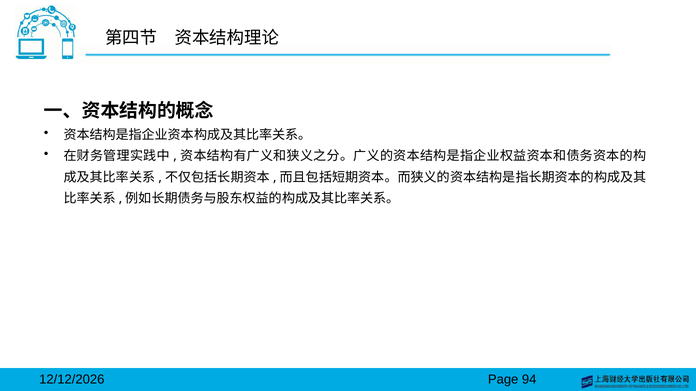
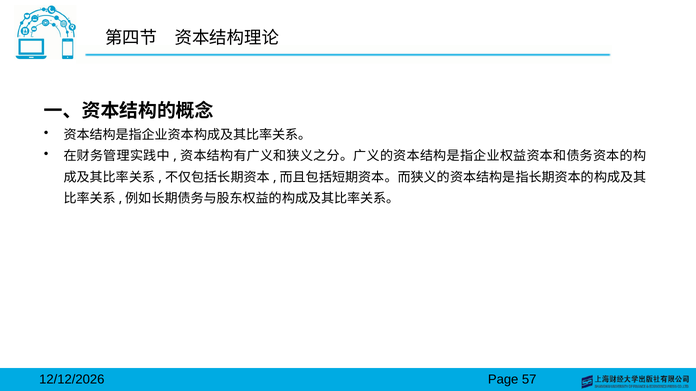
94: 94 -> 57
